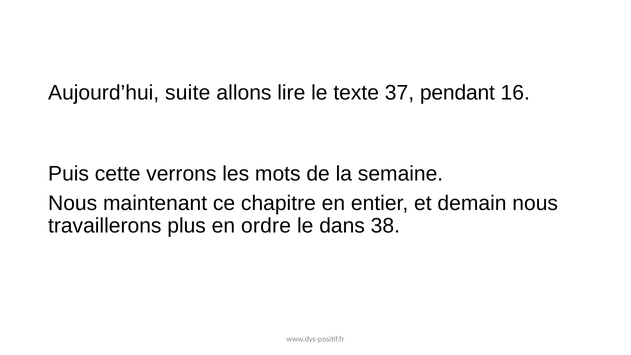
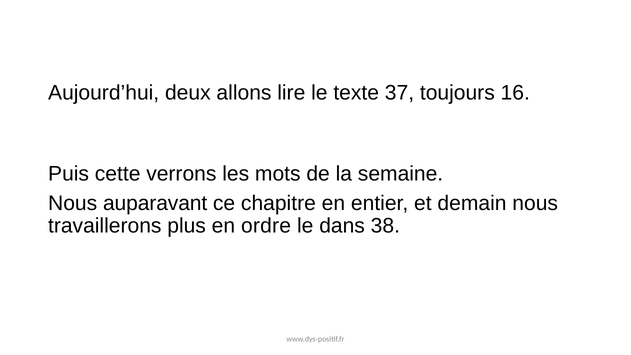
suite: suite -> deux
pendant: pendant -> toujours
maintenant: maintenant -> auparavant
